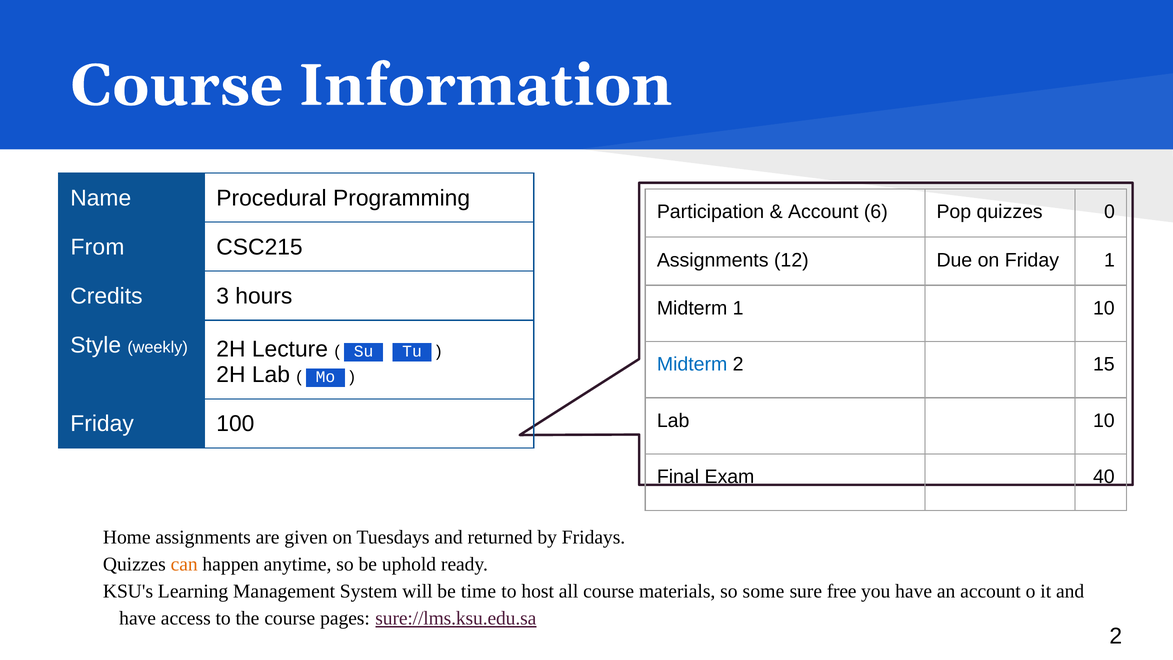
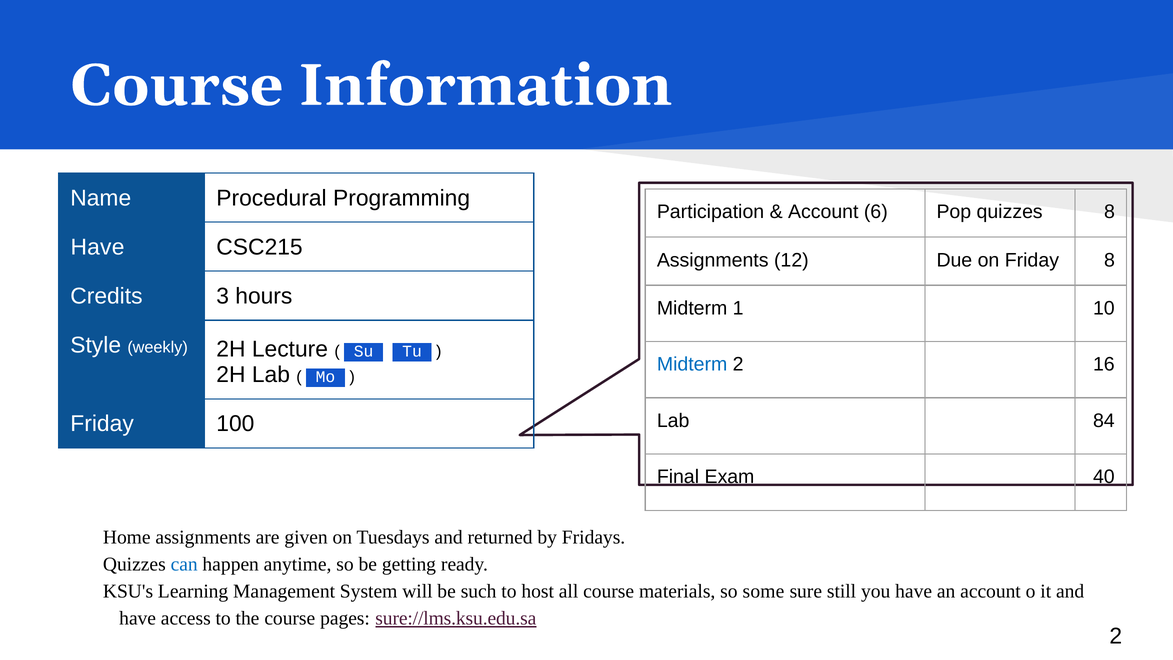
quizzes 0: 0 -> 8
From at (97, 247): From -> Have
Friday 1: 1 -> 8
15: 15 -> 16
Lab 10: 10 -> 84
can colour: orange -> blue
uphold: uphold -> getting
time: time -> such
free: free -> still
